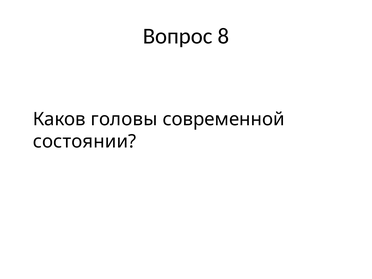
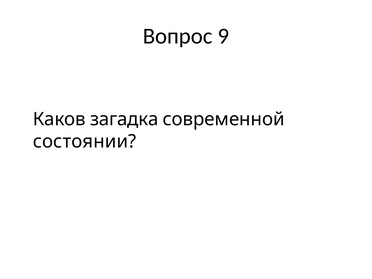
8: 8 -> 9
головы: головы -> загадка
